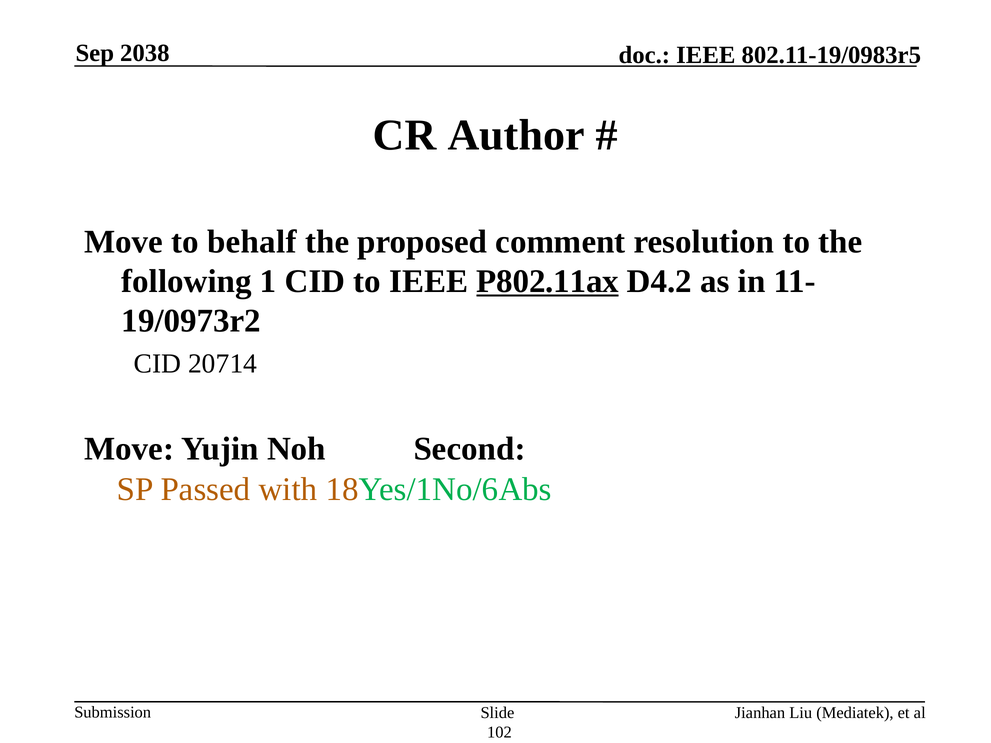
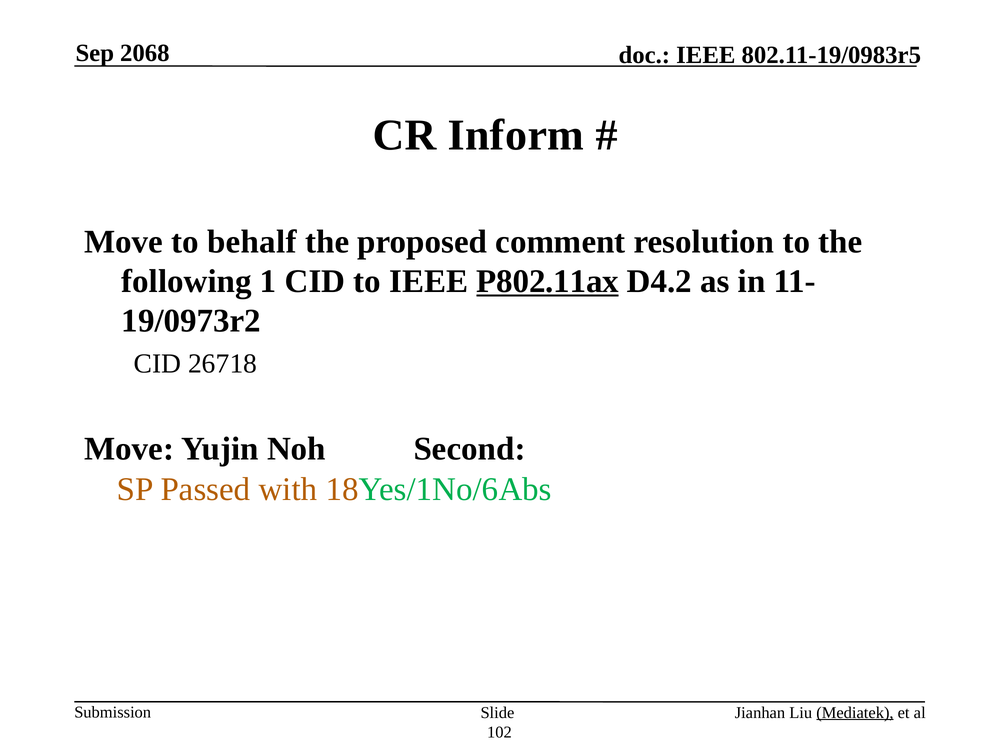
2038: 2038 -> 2068
Author: Author -> Inform
20714: 20714 -> 26718
Mediatek underline: none -> present
